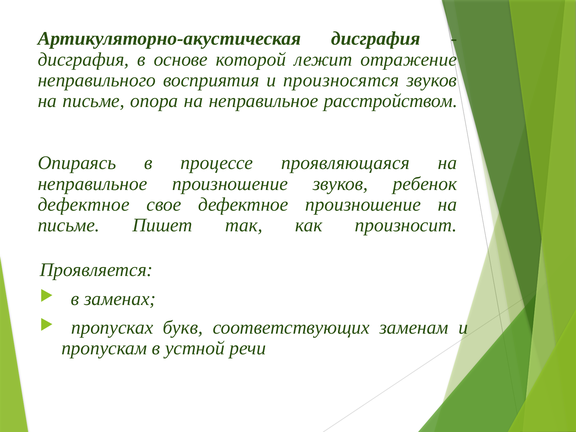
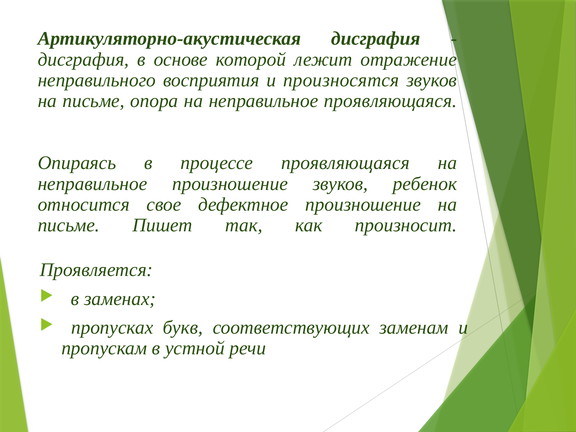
неправильное расстройством: расстройством -> проявляющаяся
дефектное at (84, 204): дефектное -> относится
